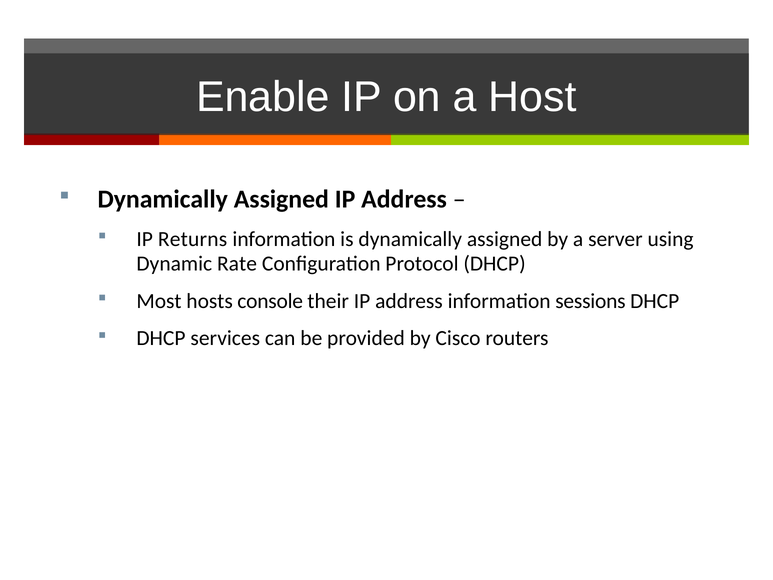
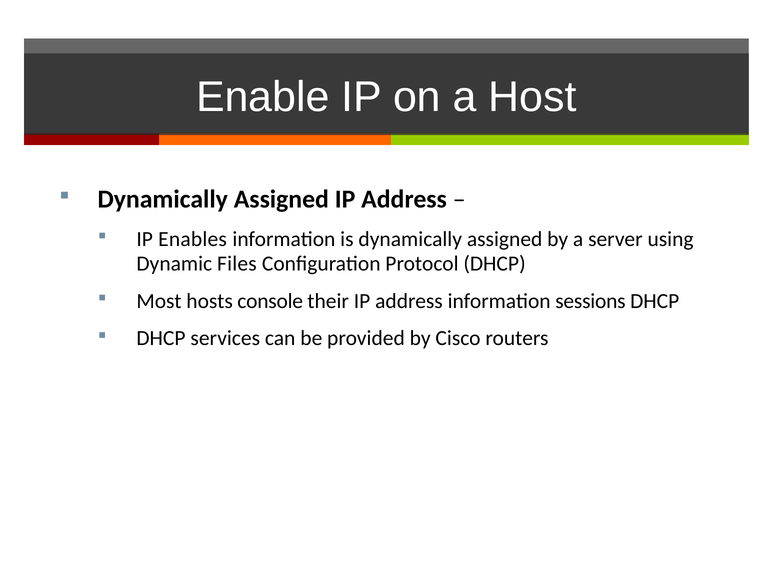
Returns: Returns -> Enables
Rate: Rate -> Files
